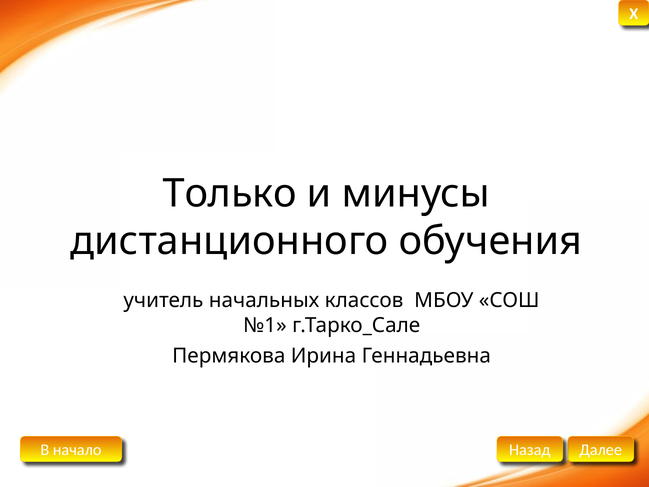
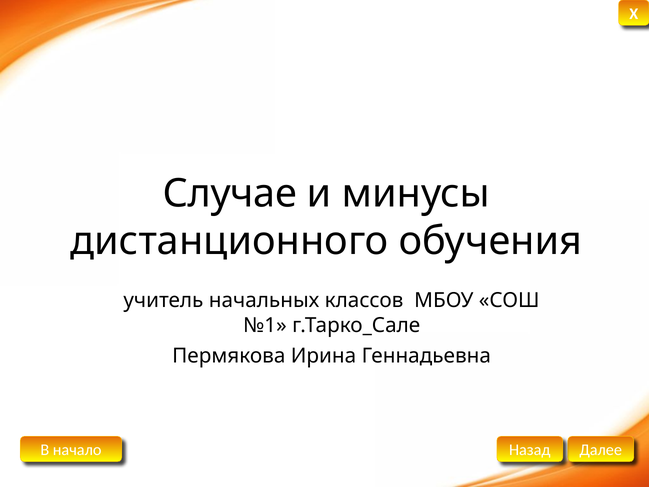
Только: Только -> Случае
